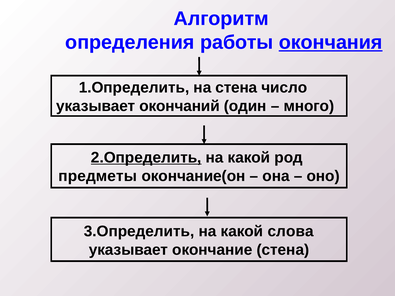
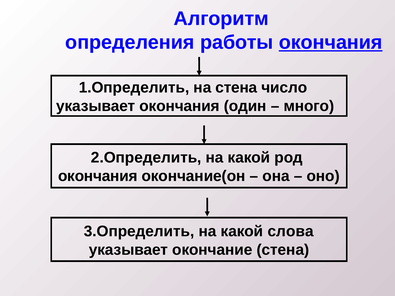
указывает окончаний: окончаний -> окончания
2.Определить underline: present -> none
предметы at (98, 176): предметы -> окончания
